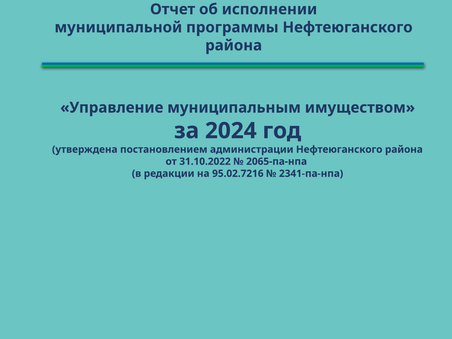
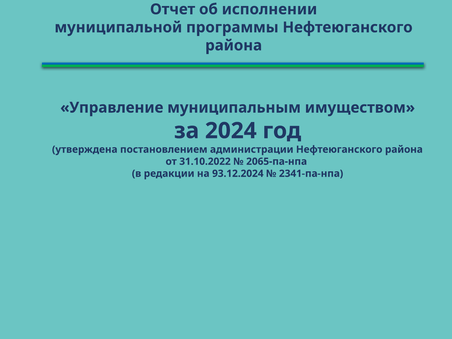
95.02.7216: 95.02.7216 -> 93.12.2024
